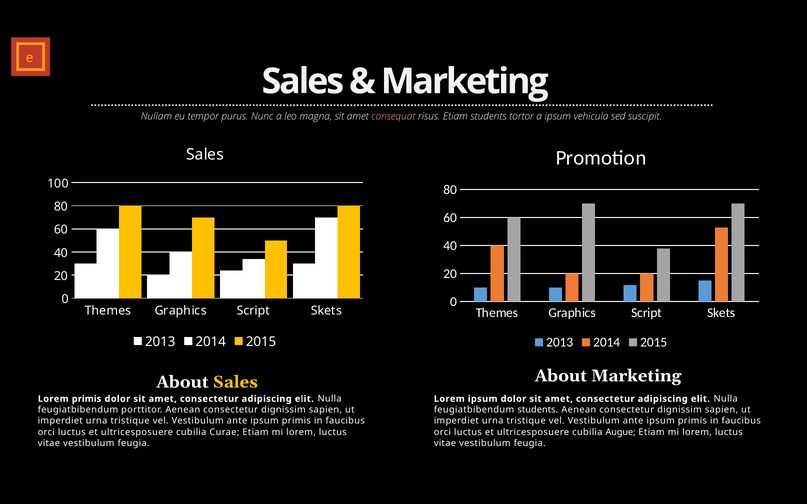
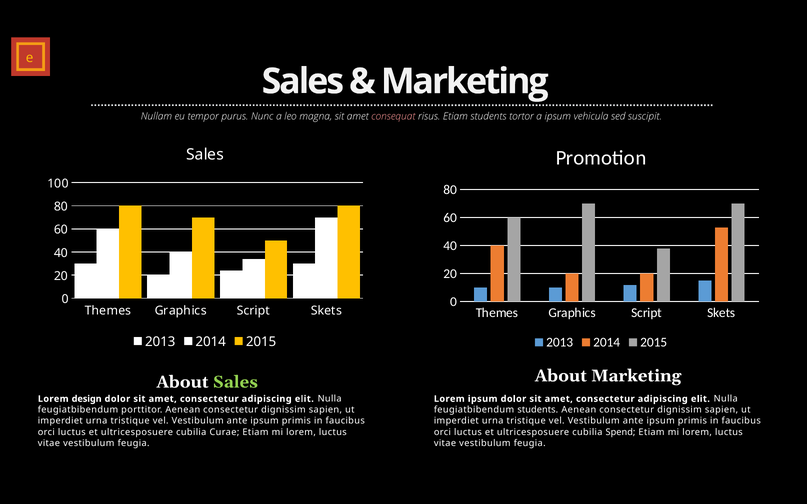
Sales at (235, 382) colour: yellow -> light green
Lorem primis: primis -> design
Augue: Augue -> Spend
